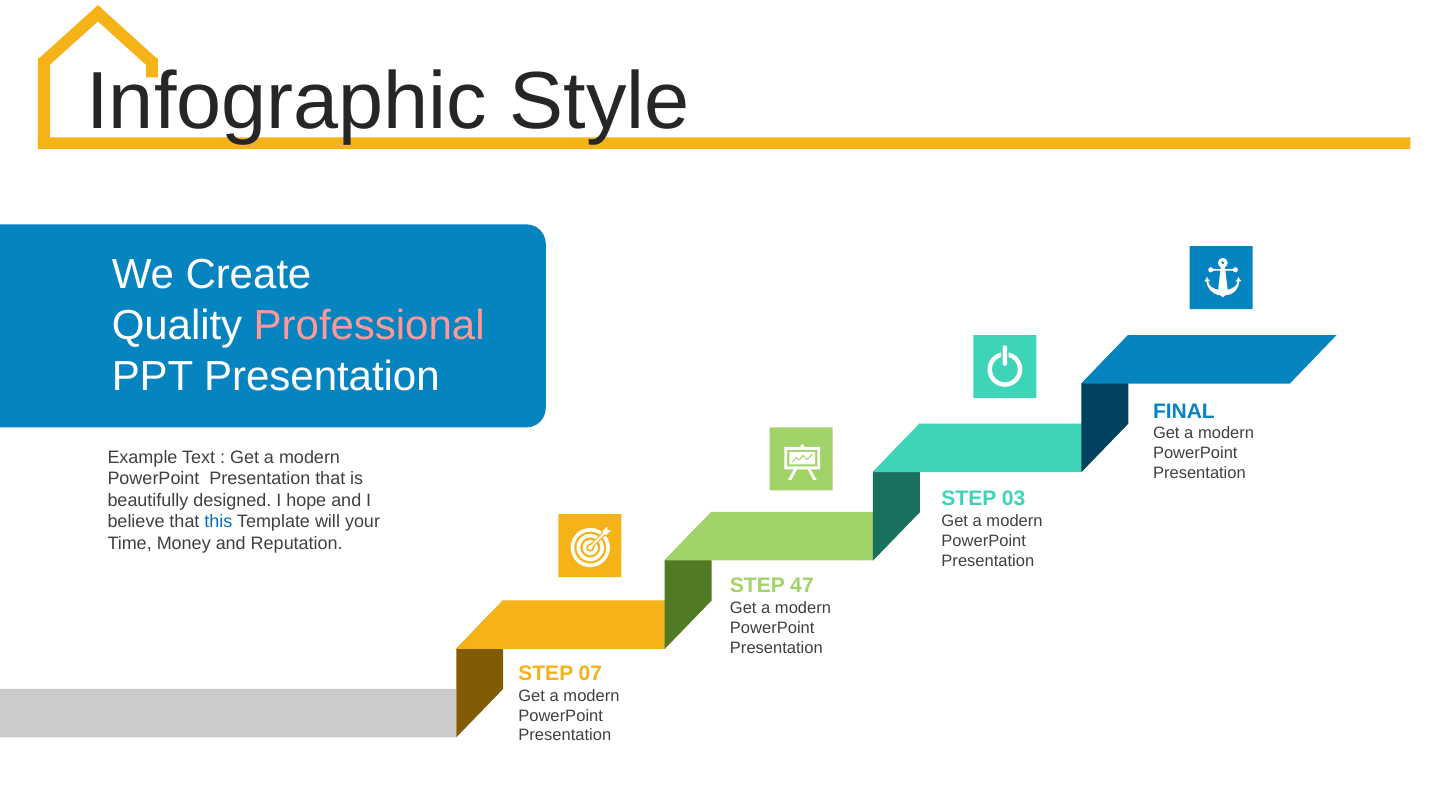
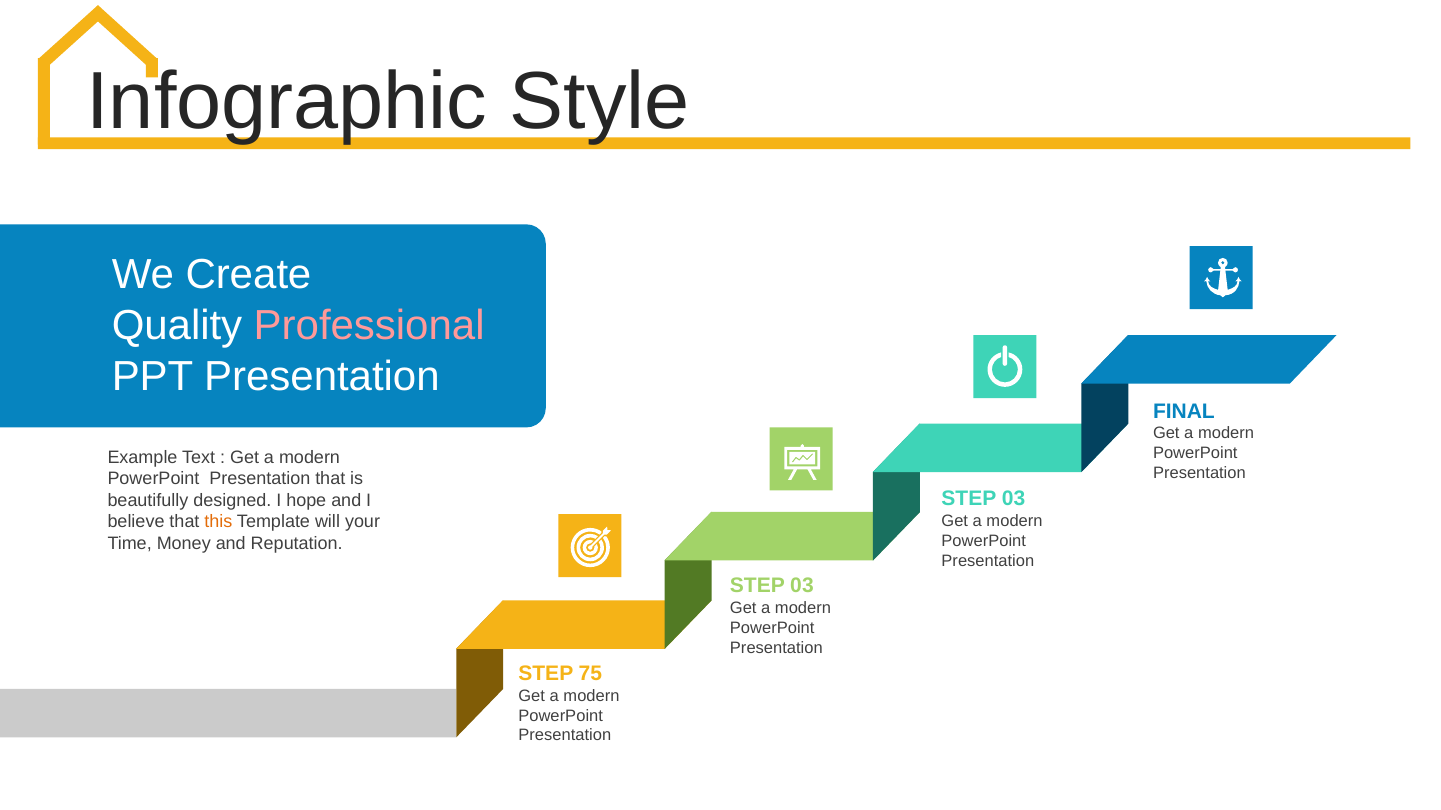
this colour: blue -> orange
47 at (802, 586): 47 -> 03
07: 07 -> 75
